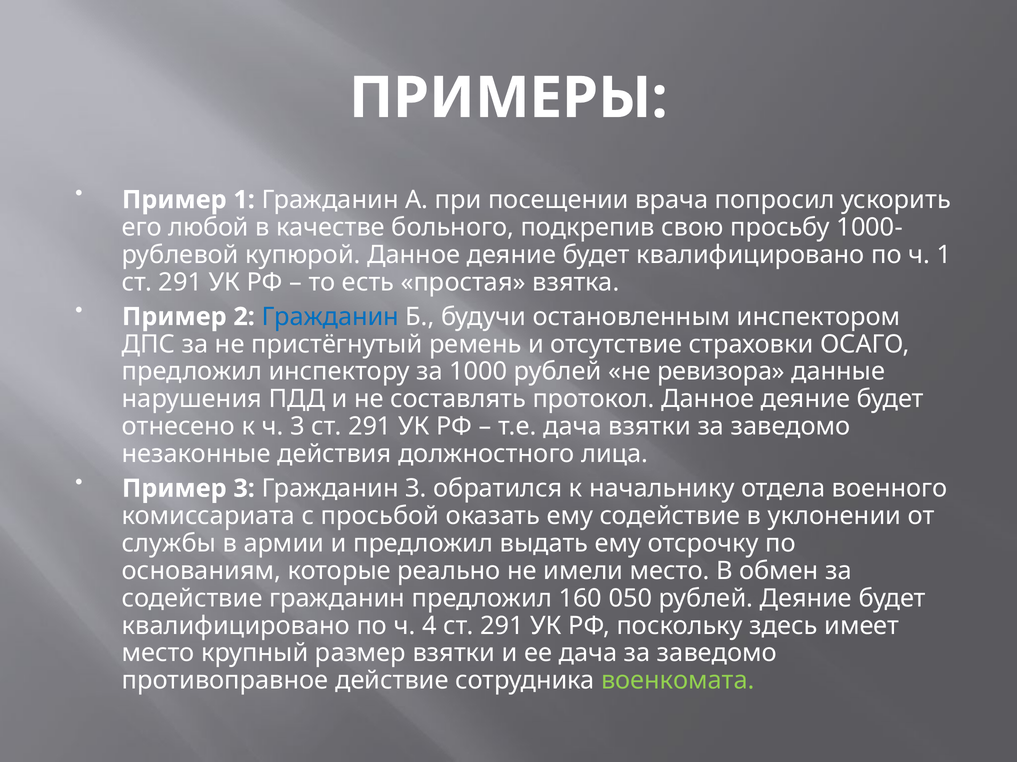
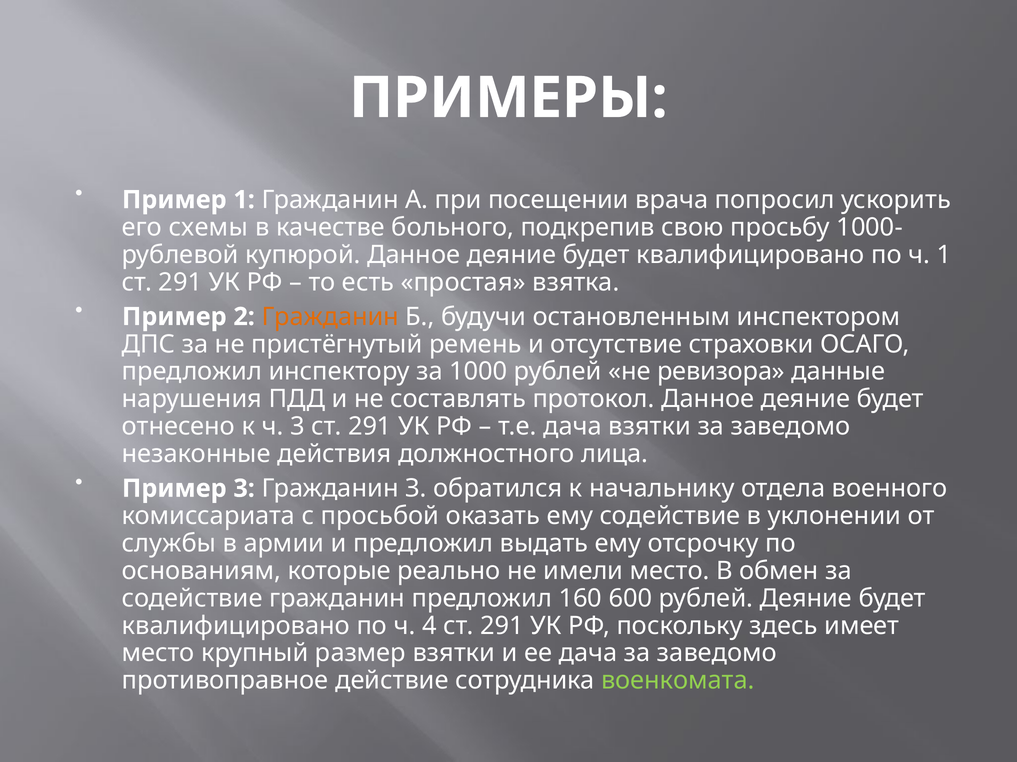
любой: любой -> схемы
Гражданин at (330, 317) colour: blue -> orange
050: 050 -> 600
